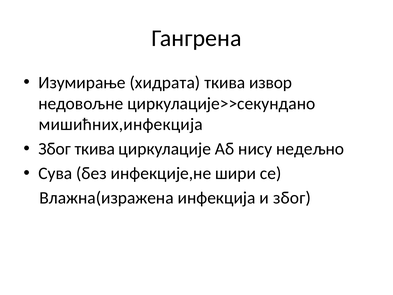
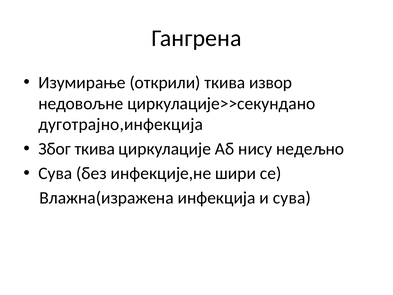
хидрата: хидрата -> открили
мишићних,инфекција: мишићних,инфекција -> дуготрајно,инфекција
и због: због -> сува
